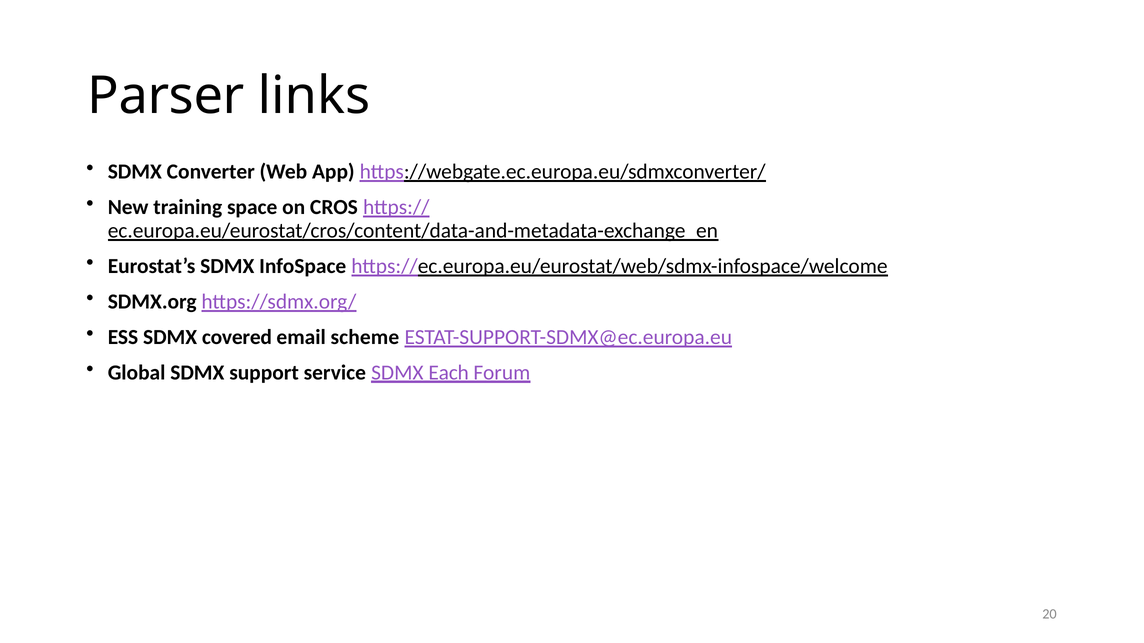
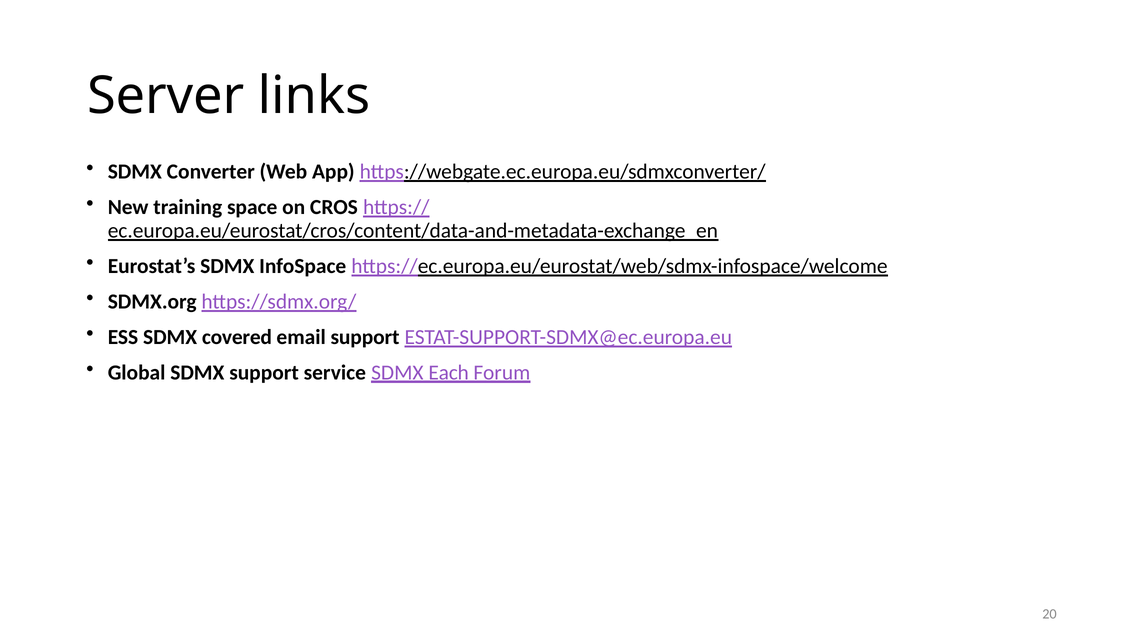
Parser: Parser -> Server
email scheme: scheme -> support
